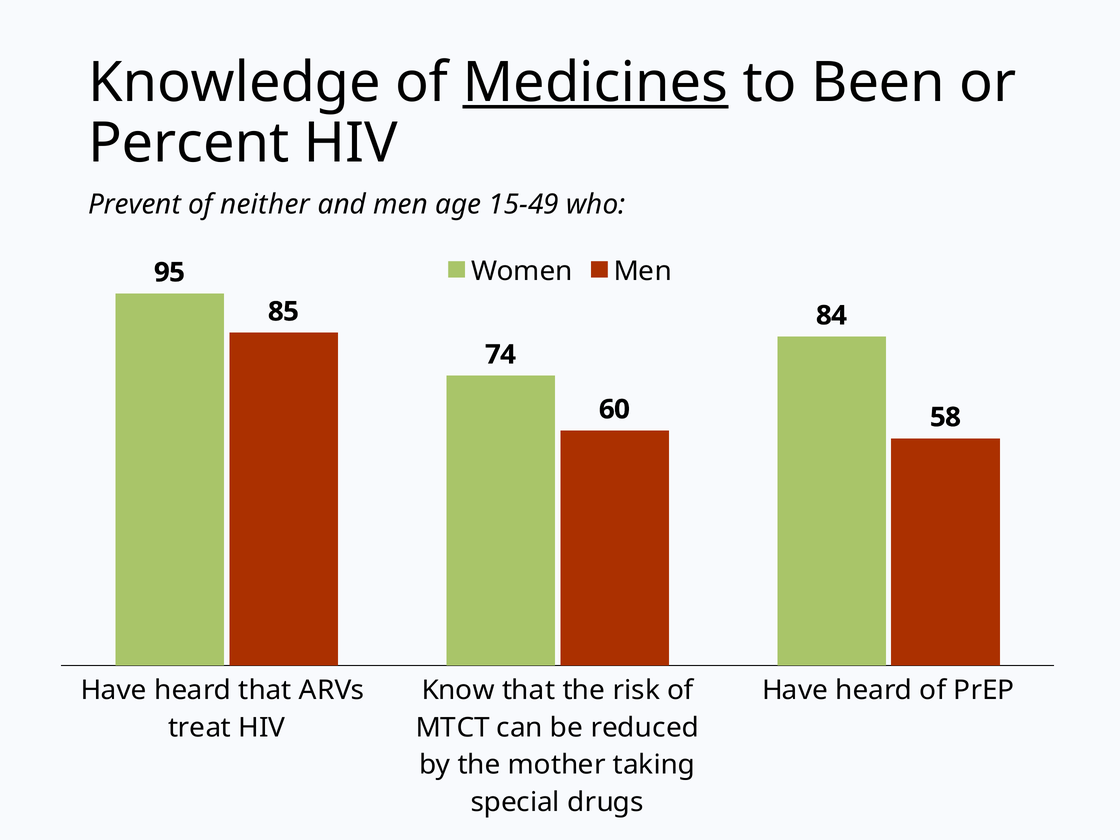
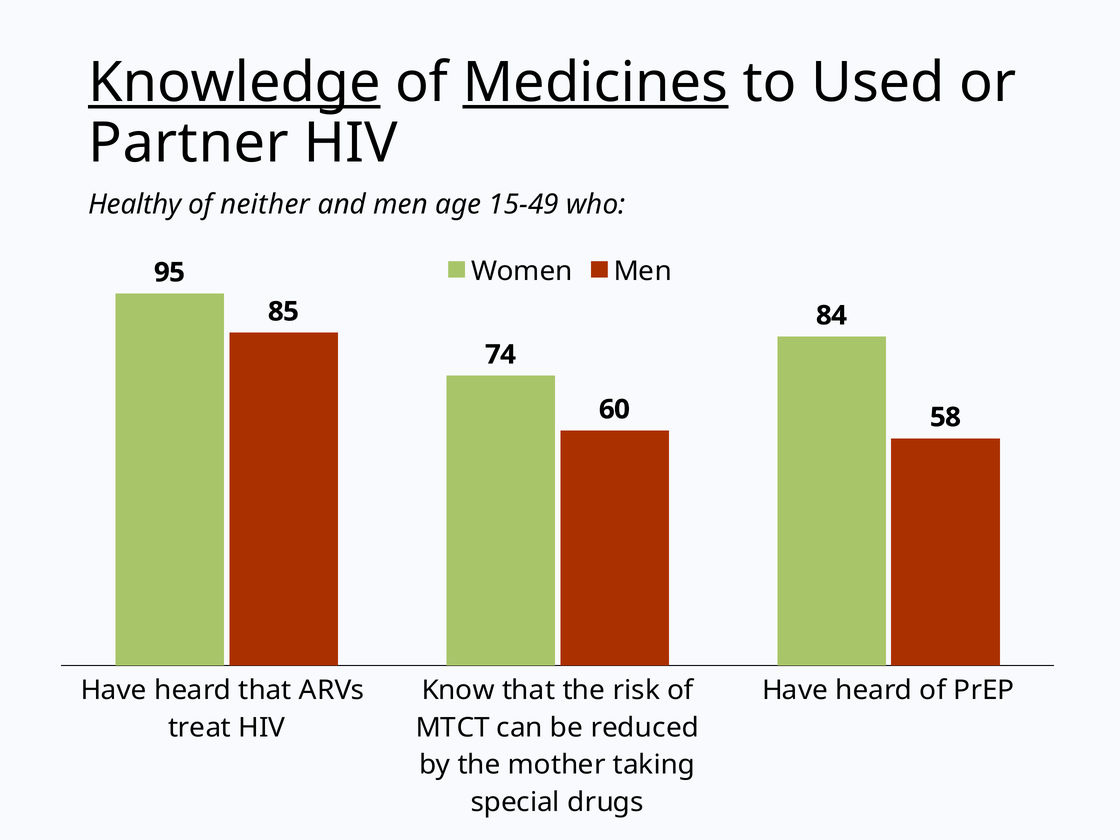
Knowledge underline: none -> present
Been: Been -> Used
Percent: Percent -> Partner
Prevent: Prevent -> Healthy
